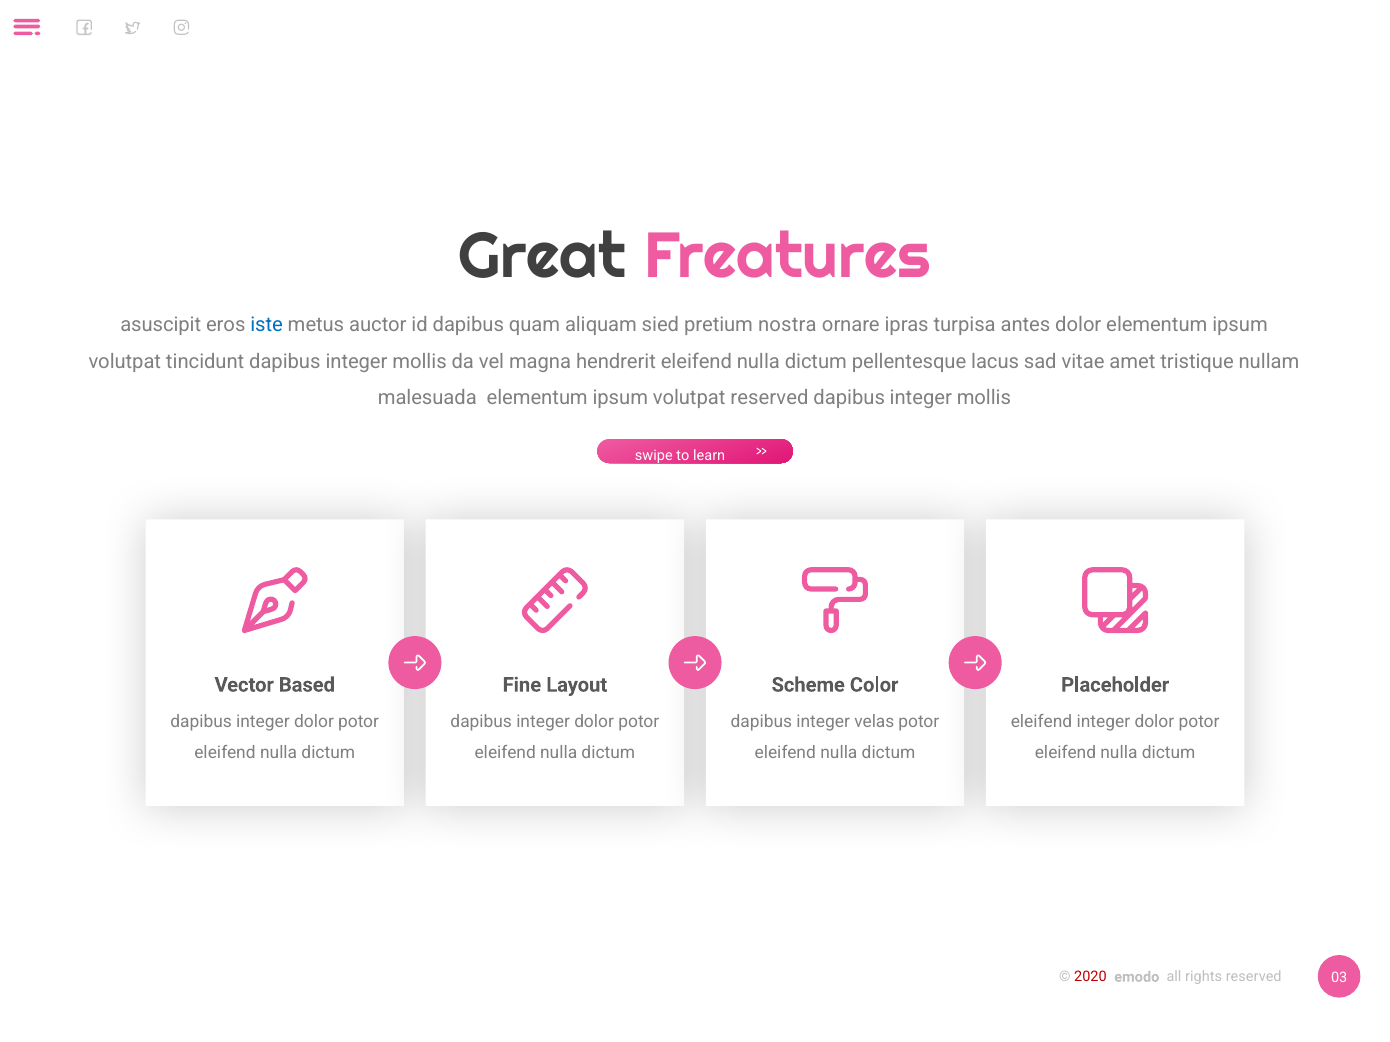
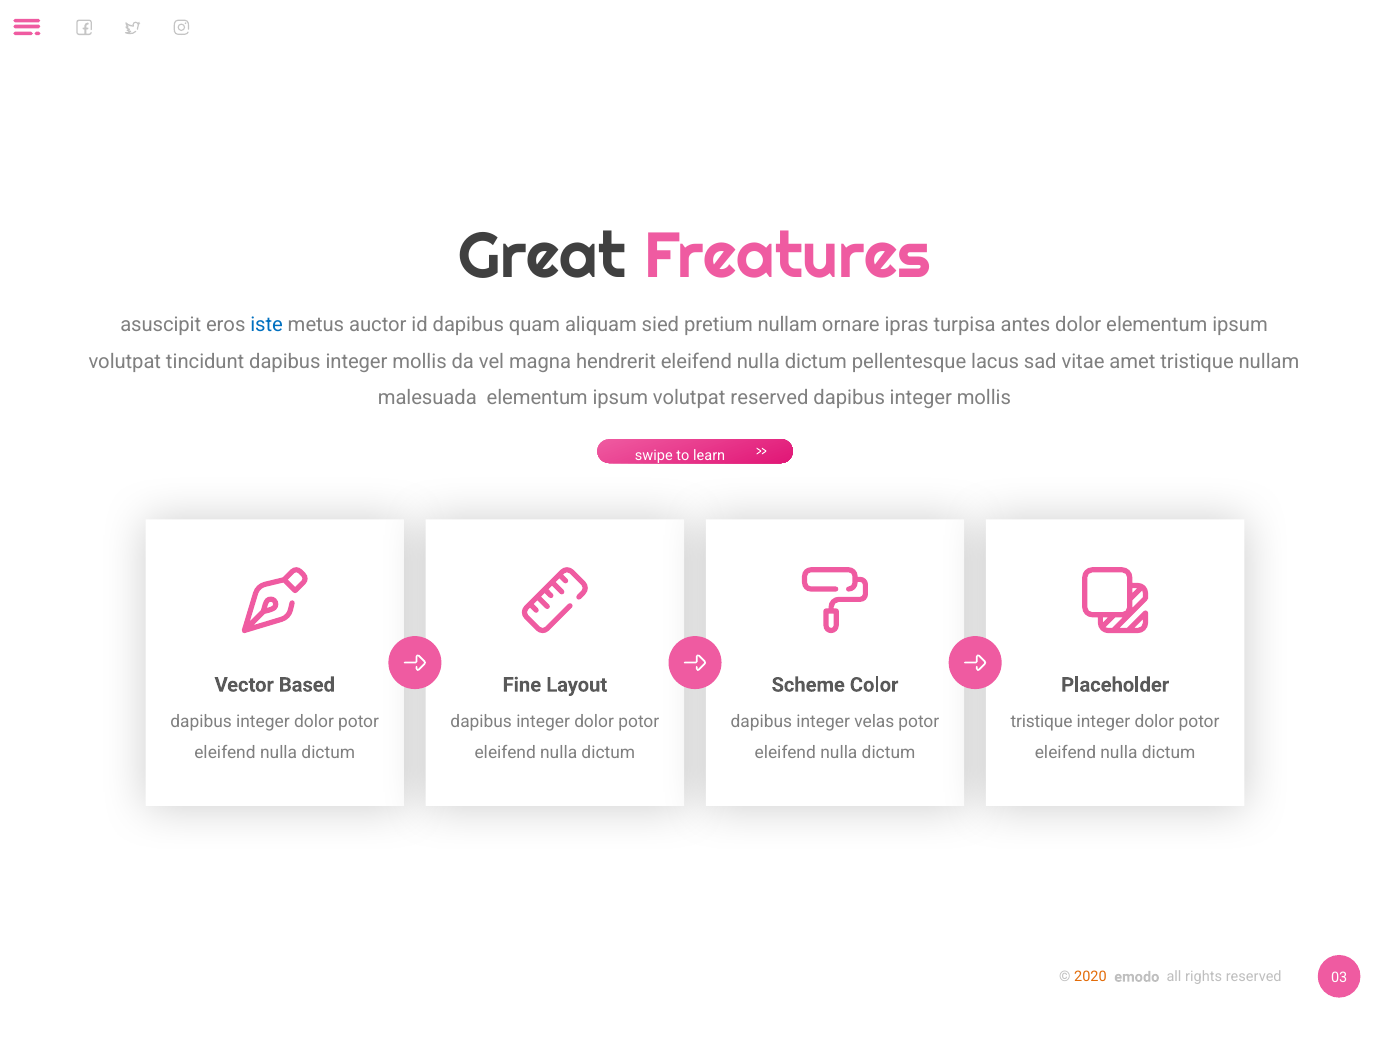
pretium nostra: nostra -> nullam
eleifend at (1041, 722): eleifend -> tristique
2020 colour: red -> orange
